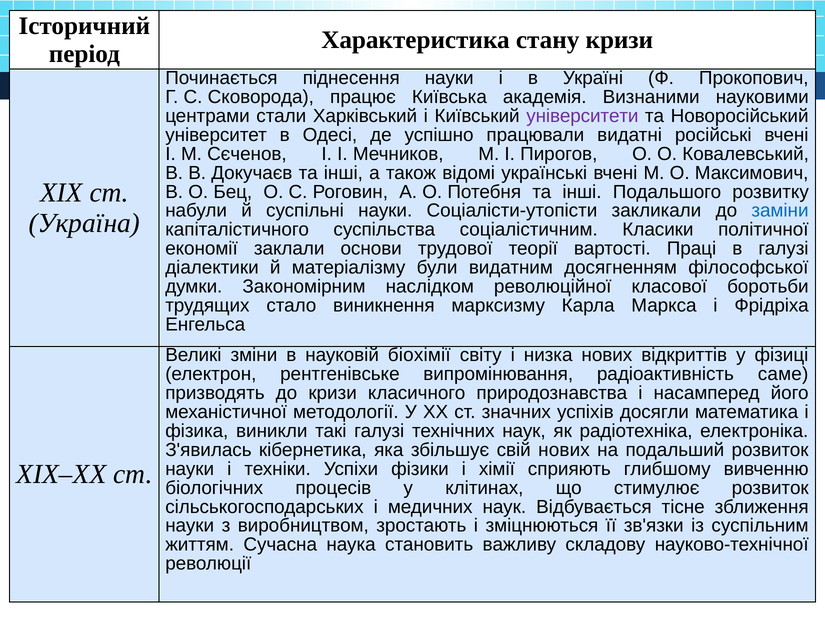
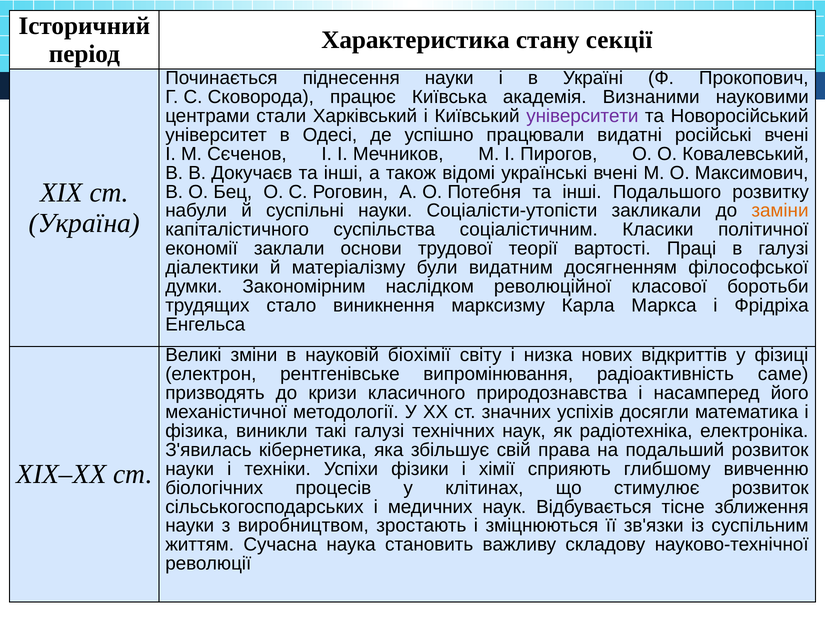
стану кризи: кризи -> секції
заміни colour: blue -> orange
свій нових: нових -> права
